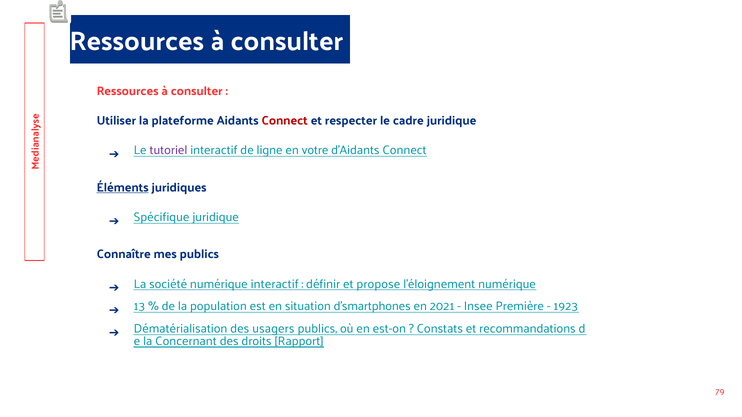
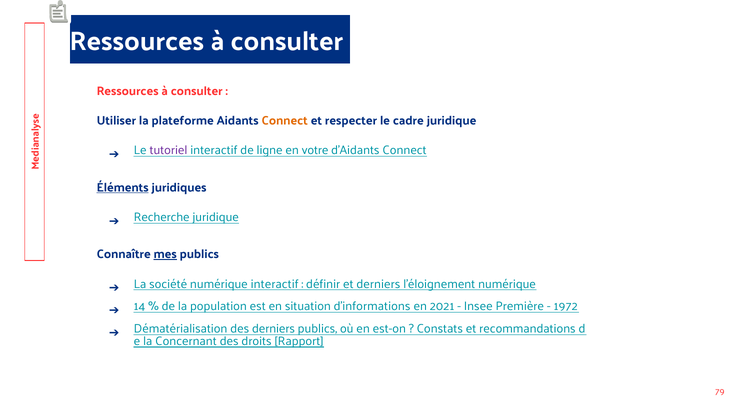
Connect at (285, 121) colour: red -> orange
Spécifique: Spécifique -> Recherche
mes underline: none -> present
et propose: propose -> derniers
13: 13 -> 14
d'smartphones: d'smartphones -> d'informations
1923: 1923 -> 1972
des usagers: usagers -> derniers
